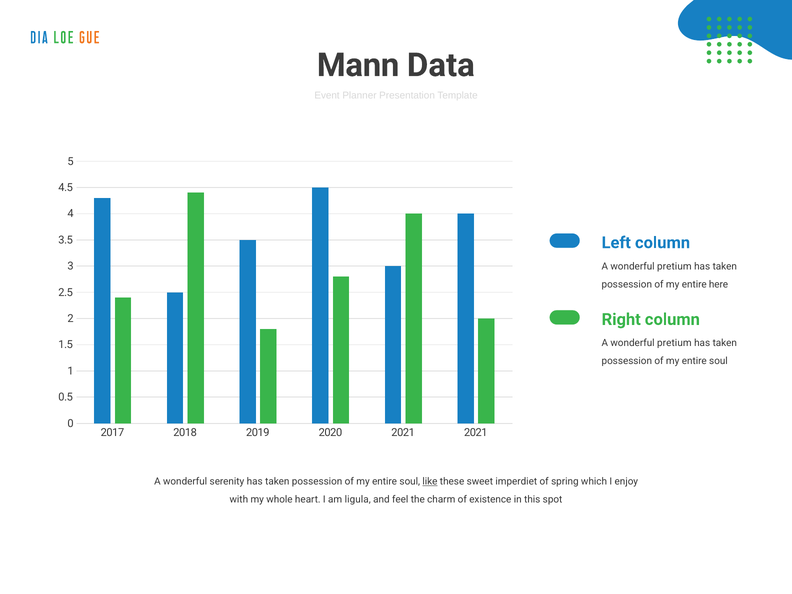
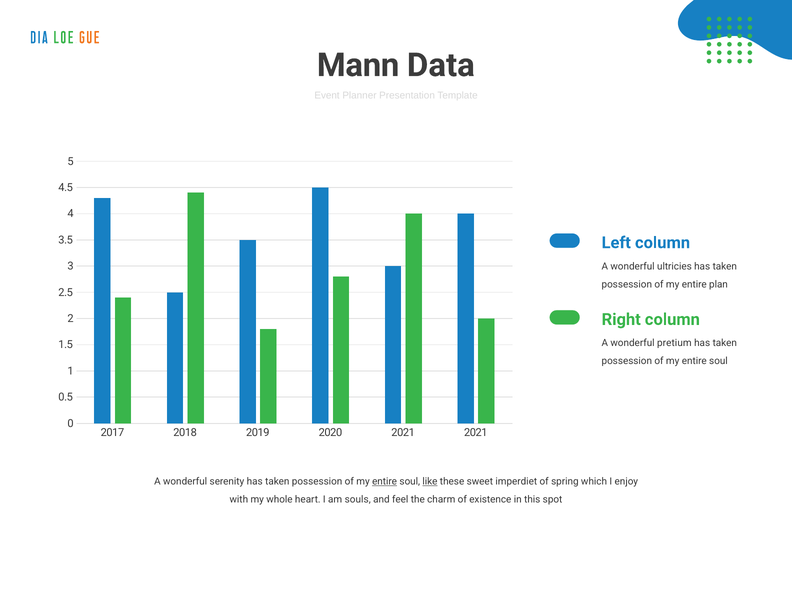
pretium at (674, 266): pretium -> ultricies
here: here -> plan
entire at (385, 482) underline: none -> present
ligula: ligula -> souls
